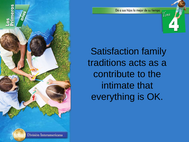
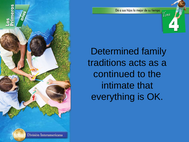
Satisfaction: Satisfaction -> Determined
contribute: contribute -> continued
